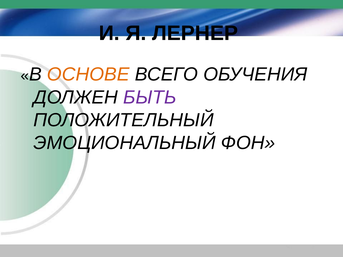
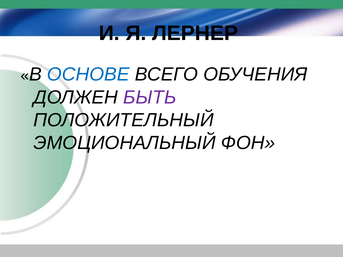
ОСНОВЕ colour: orange -> blue
